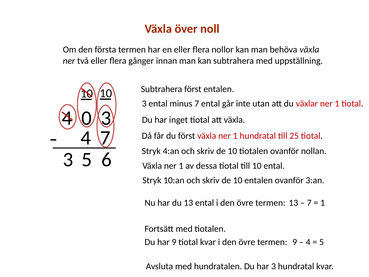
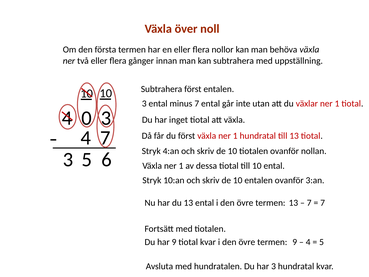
till 25: 25 -> 13
1 at (323, 203): 1 -> 7
